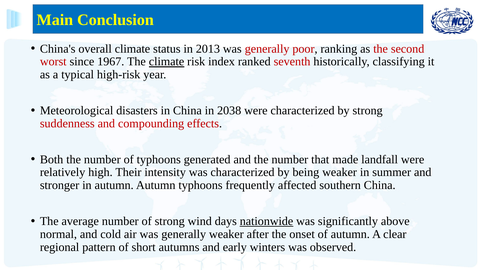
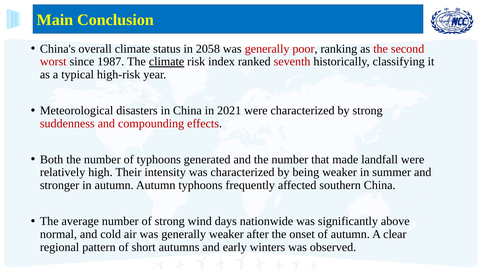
2013: 2013 -> 2058
1967: 1967 -> 1987
2038: 2038 -> 2021
nationwide underline: present -> none
